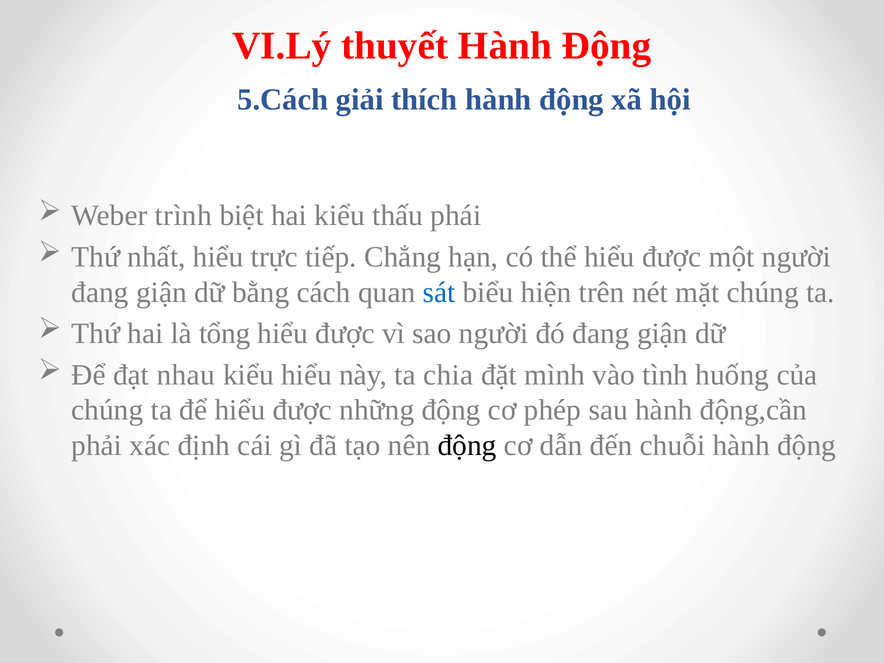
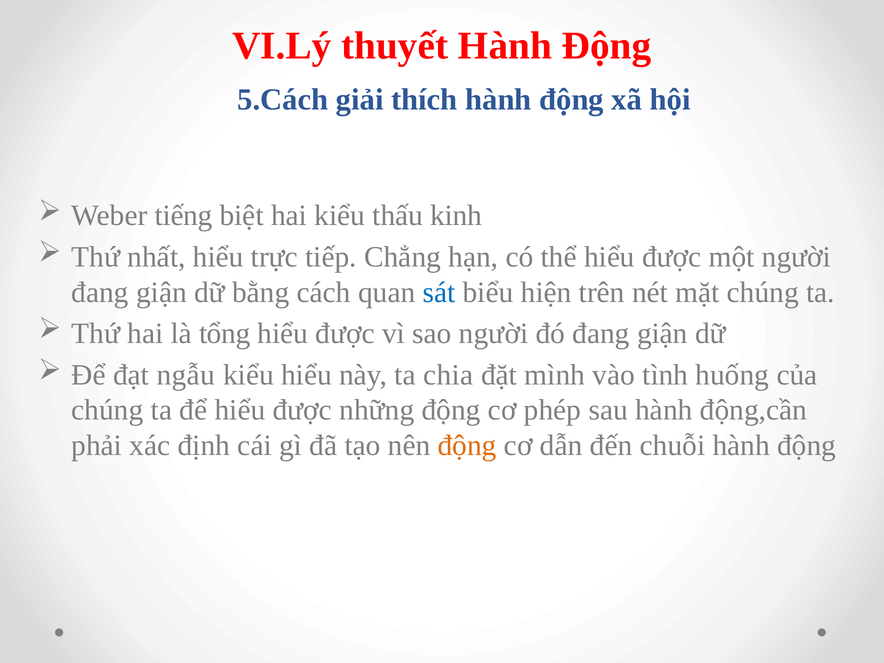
trình: trình -> tiếng
phái: phái -> kinh
nhau: nhau -> ngẫu
động at (467, 445) colour: black -> orange
